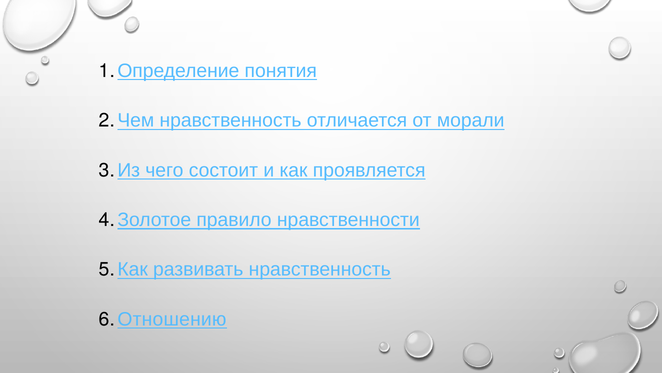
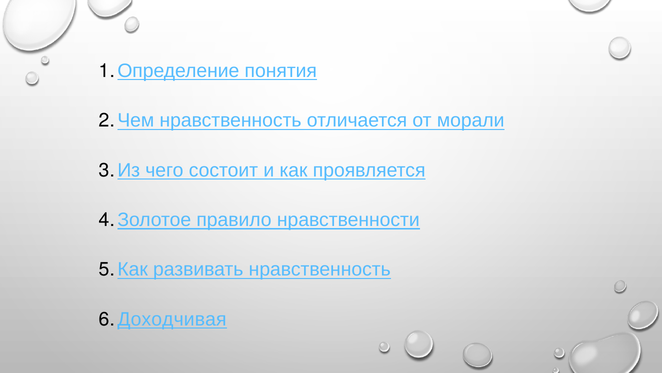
Отношению: Отношению -> Доходчивая
